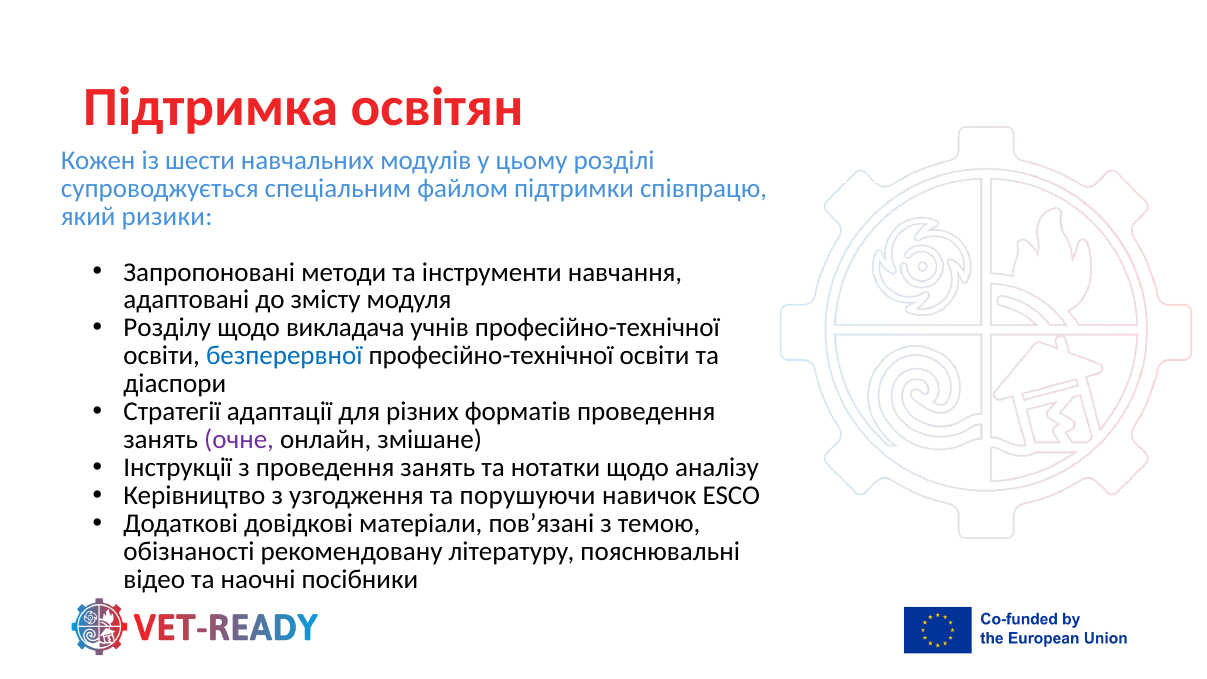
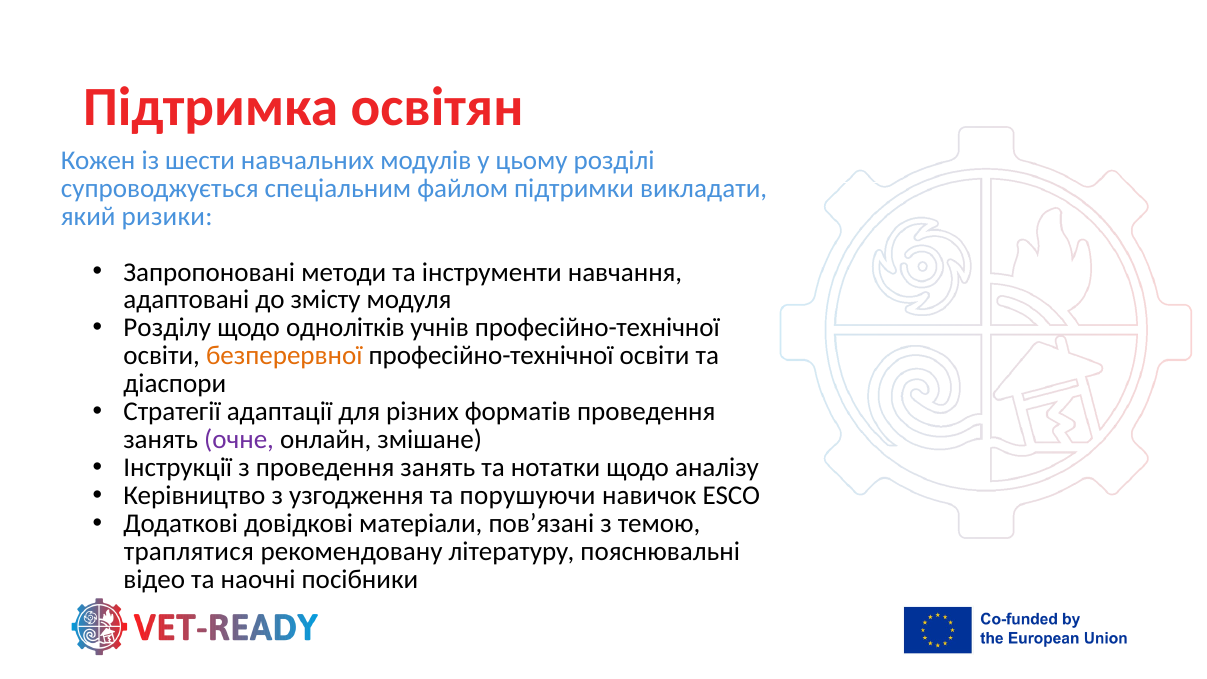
співпрацю: співпрацю -> викладати
викладача: викладача -> однолітків
безперервної colour: blue -> orange
обізнаності: обізнаності -> траплятися
